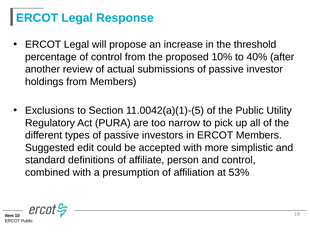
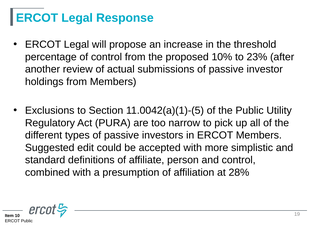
40%: 40% -> 23%
53%: 53% -> 28%
